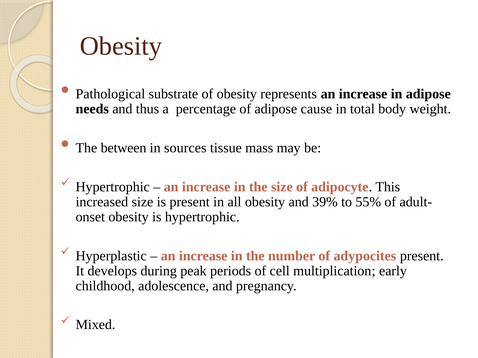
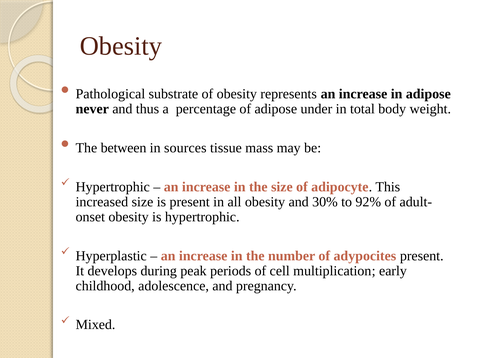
needs: needs -> never
cause: cause -> under
39%: 39% -> 30%
55%: 55% -> 92%
